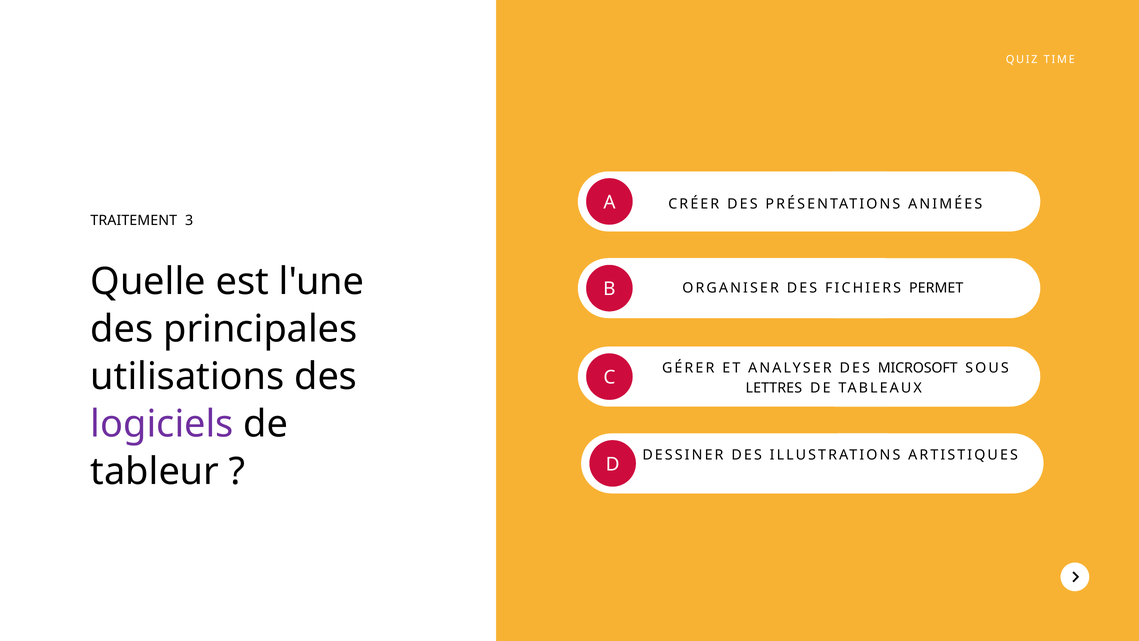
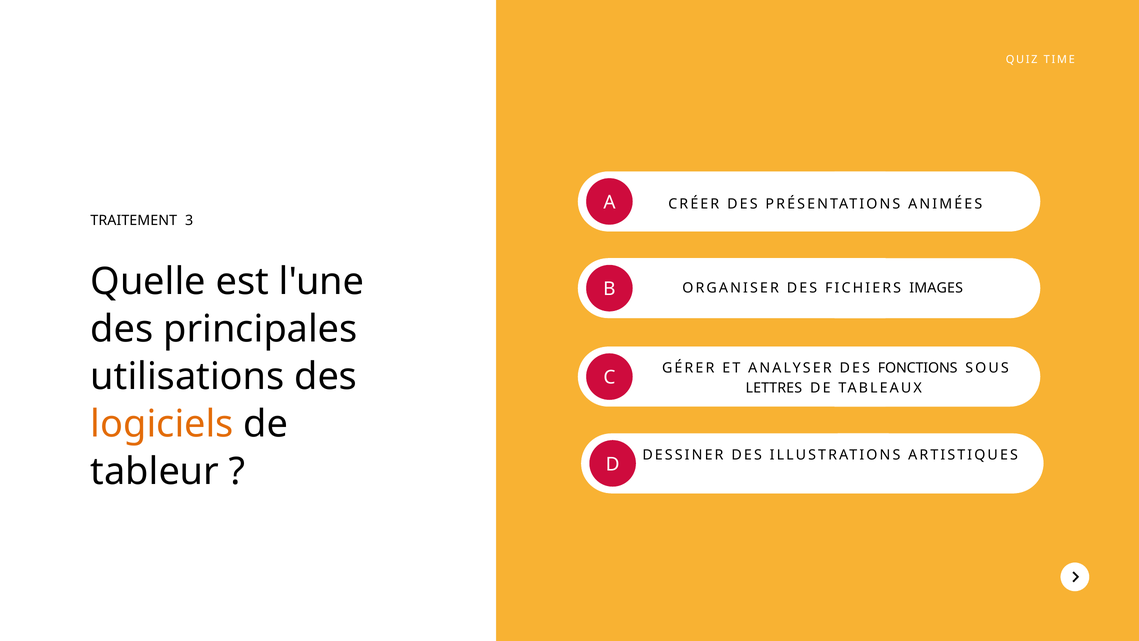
PERMET: PERMET -> IMAGES
MICROSOFT: MICROSOFT -> FONCTIONS
logiciels colour: purple -> orange
